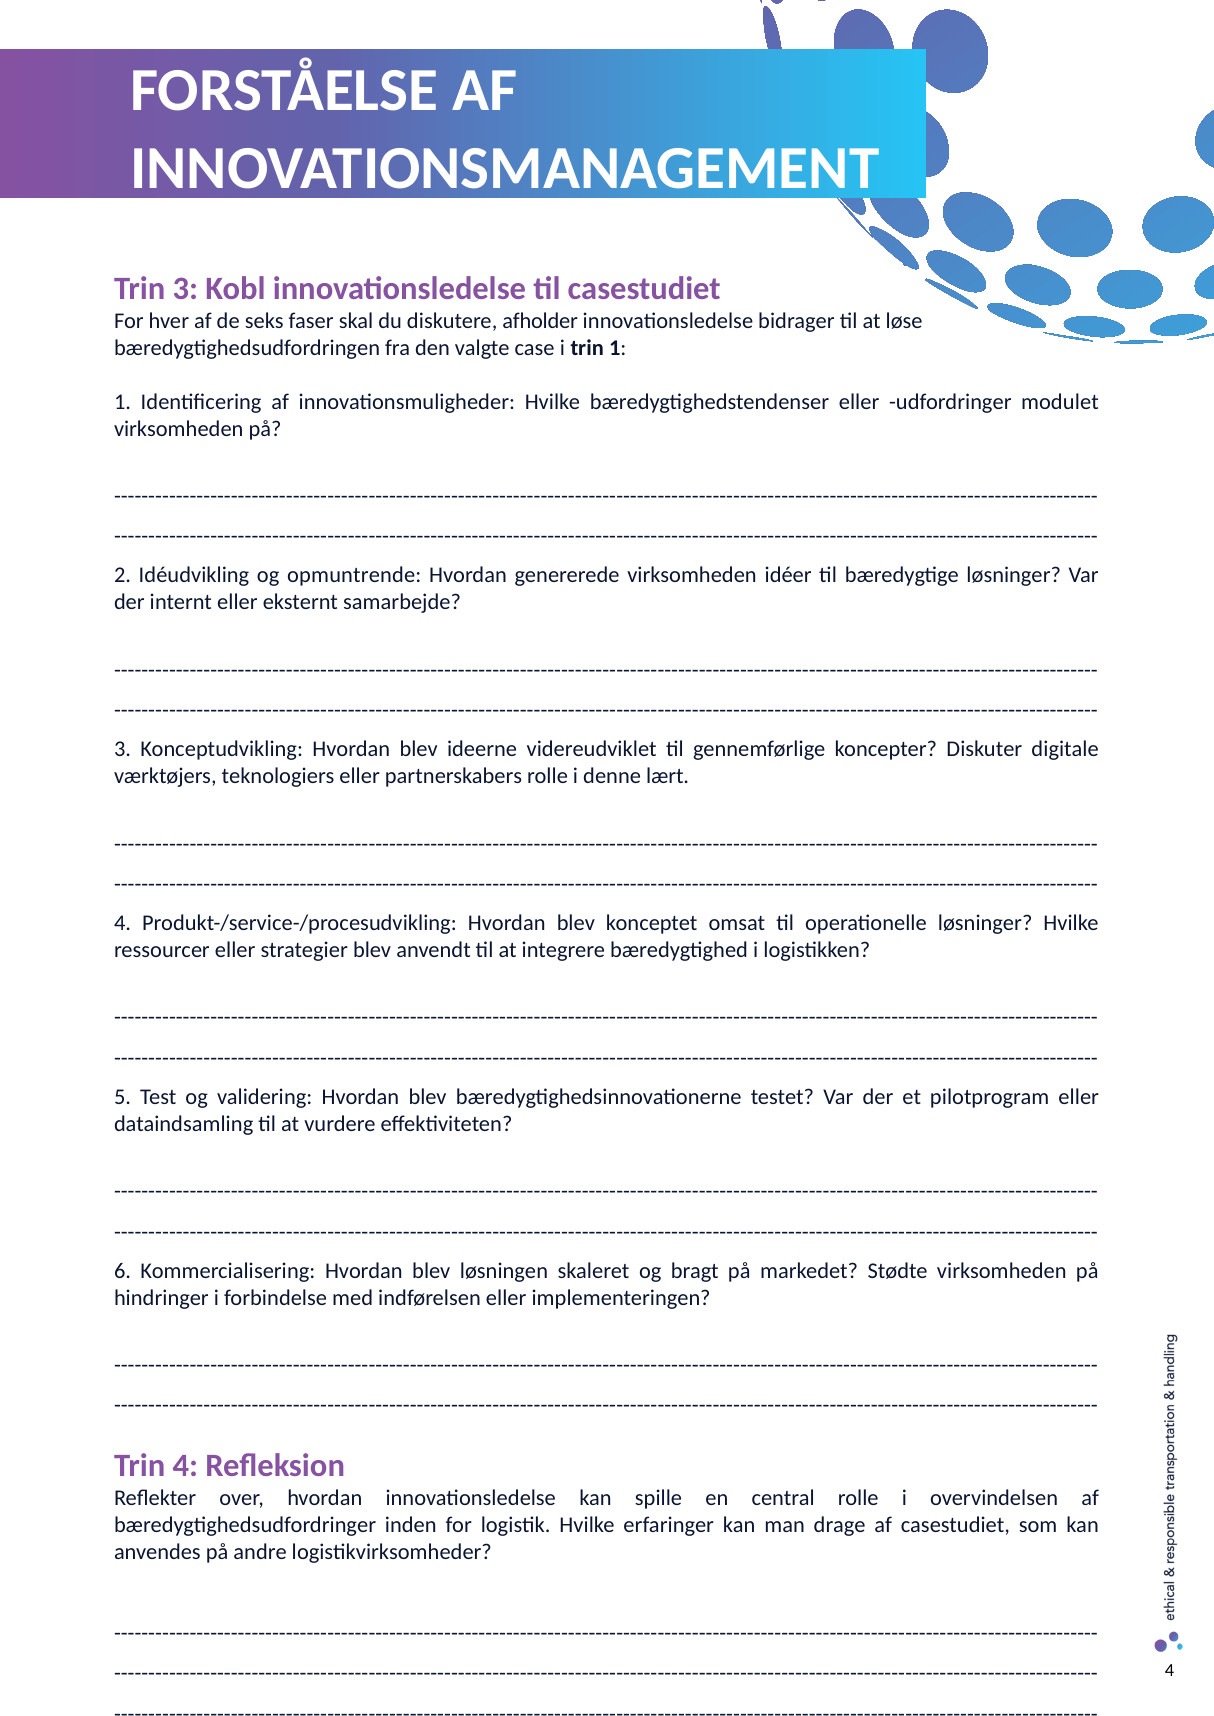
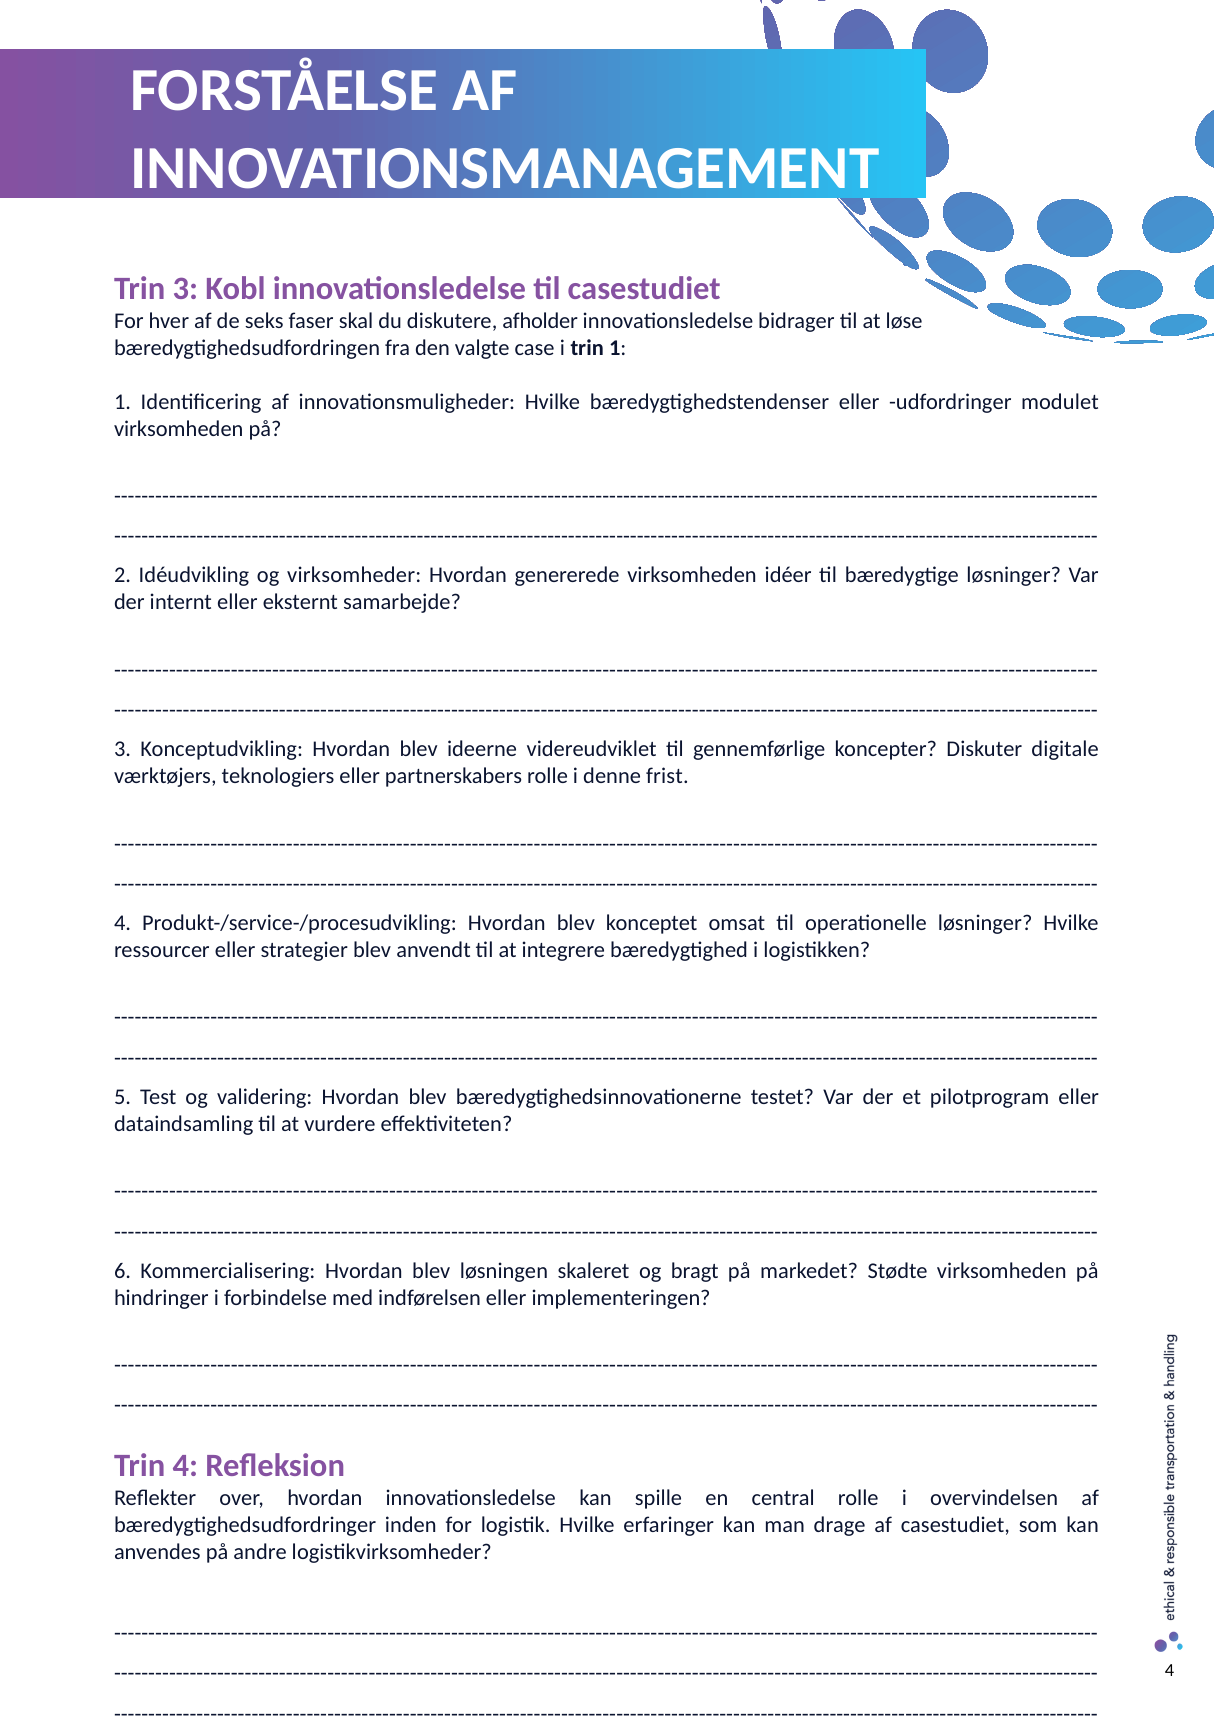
opmuntrende: opmuntrende -> virksomheder
lært: lært -> frist
